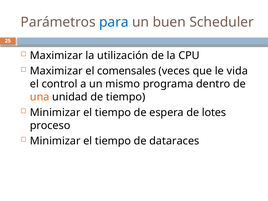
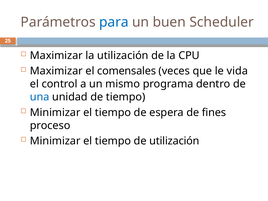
una colour: orange -> blue
lotes: lotes -> fines
de dataraces: dataraces -> utilización
